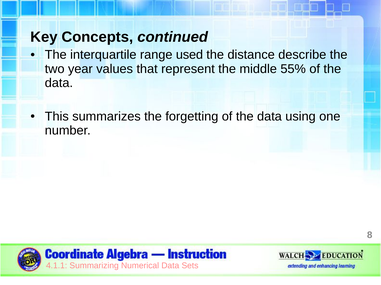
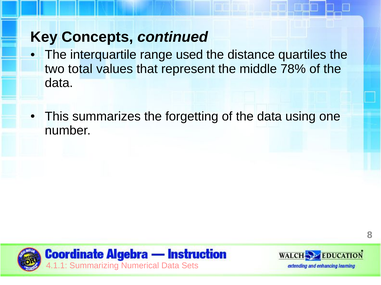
describe: describe -> quartiles
year: year -> total
55%: 55% -> 78%
